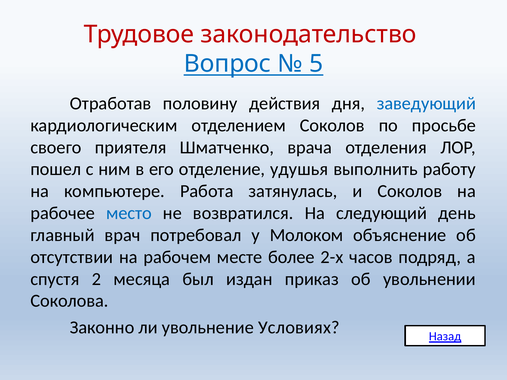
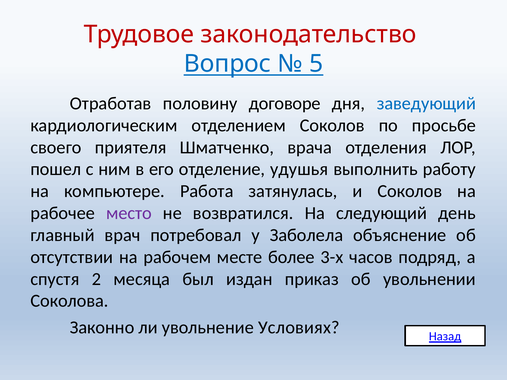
действия: действия -> договоре
место colour: blue -> purple
Молоком: Молоком -> Заболела
2-х: 2-х -> 3-х
